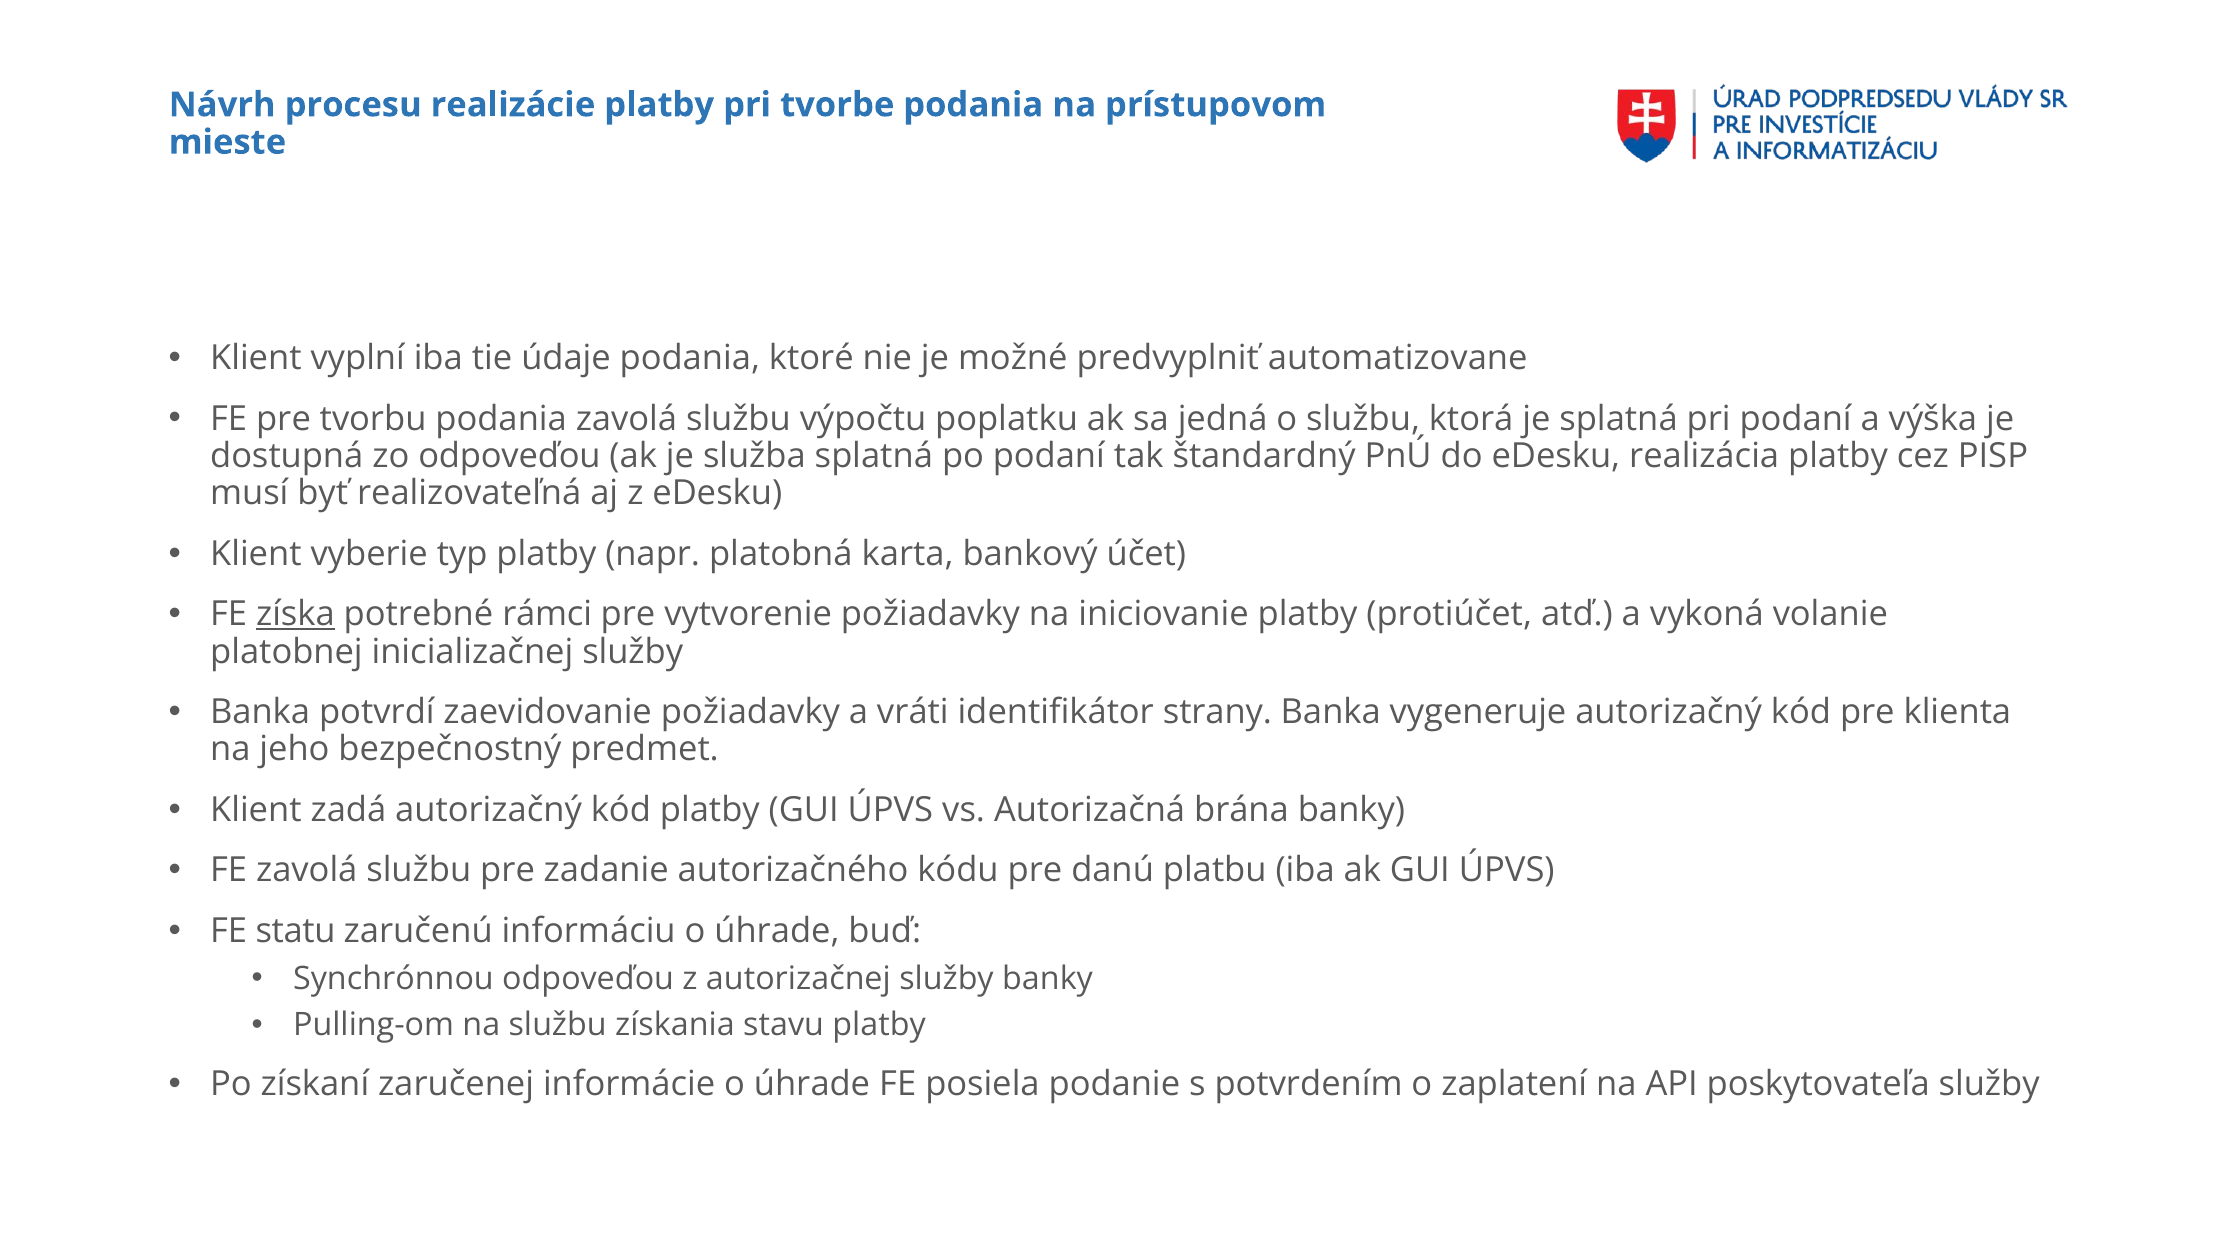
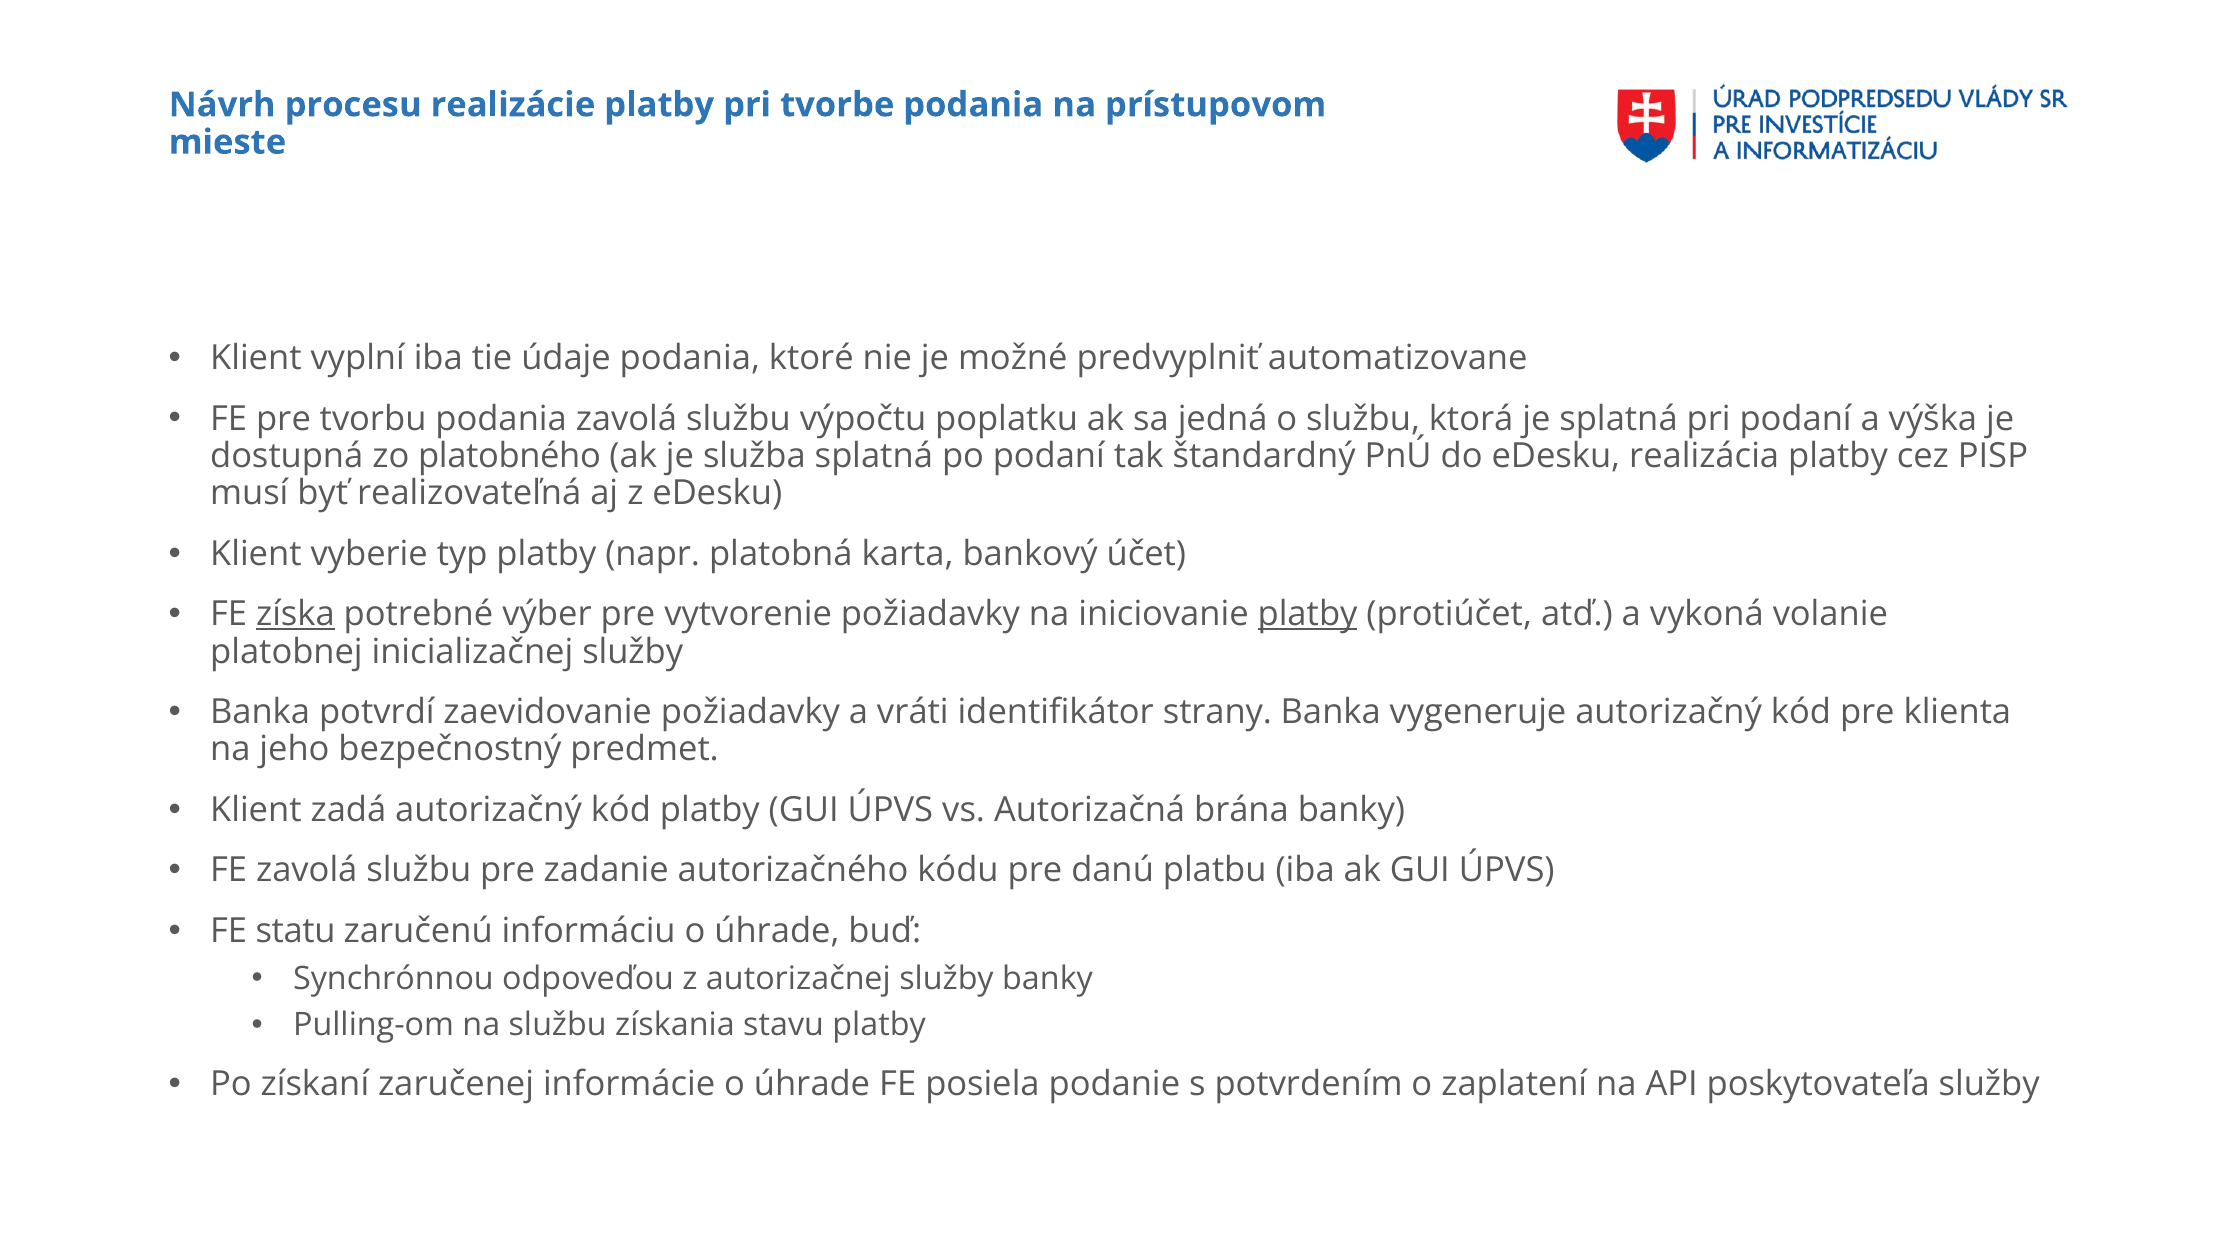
zo odpoveďou: odpoveďou -> platobného
rámci: rámci -> výber
platby at (1308, 614) underline: none -> present
